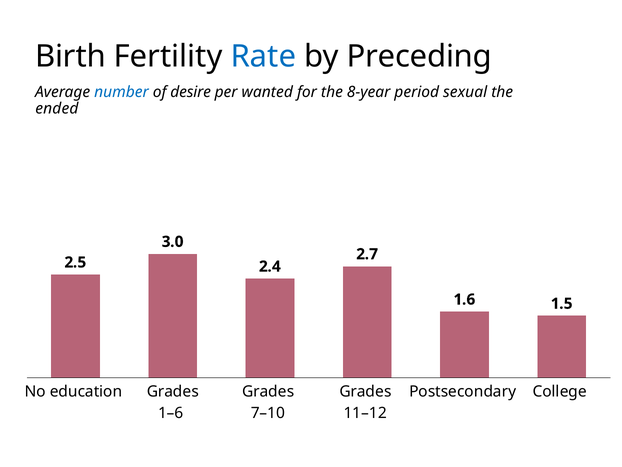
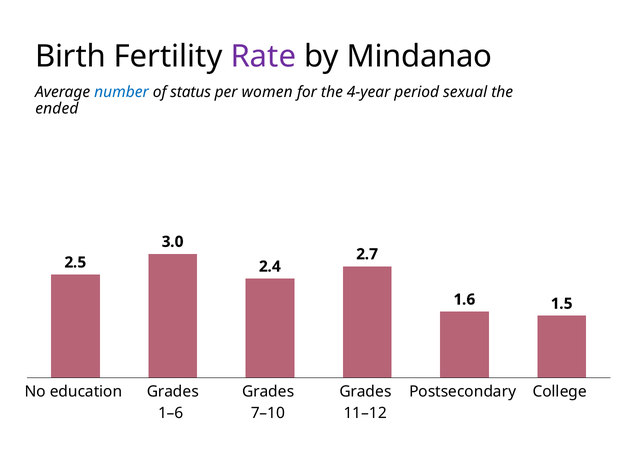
Rate colour: blue -> purple
Preceding: Preceding -> Mindanao
desire: desire -> status
wanted: wanted -> women
8-year: 8-year -> 4-year
